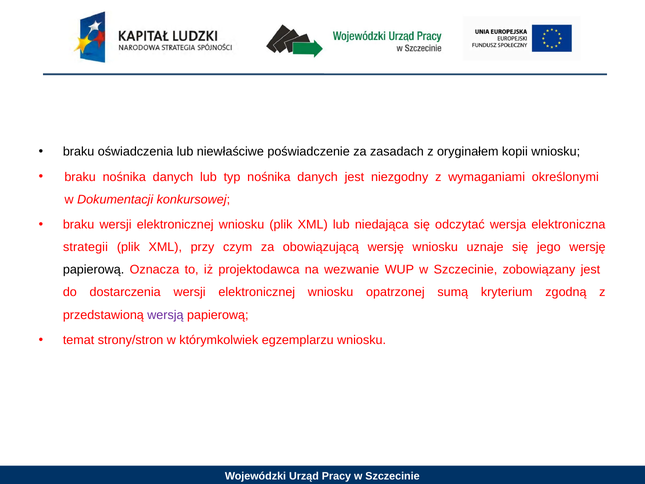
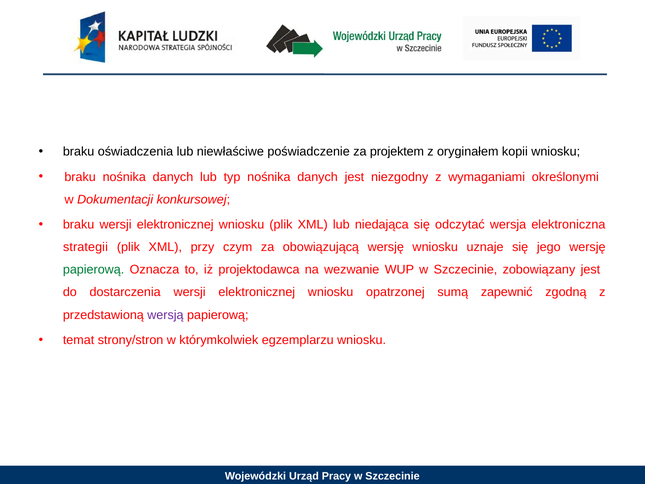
zasadach: zasadach -> projektem
papierową at (94, 270) colour: black -> green
kryterium: kryterium -> zapewnić
